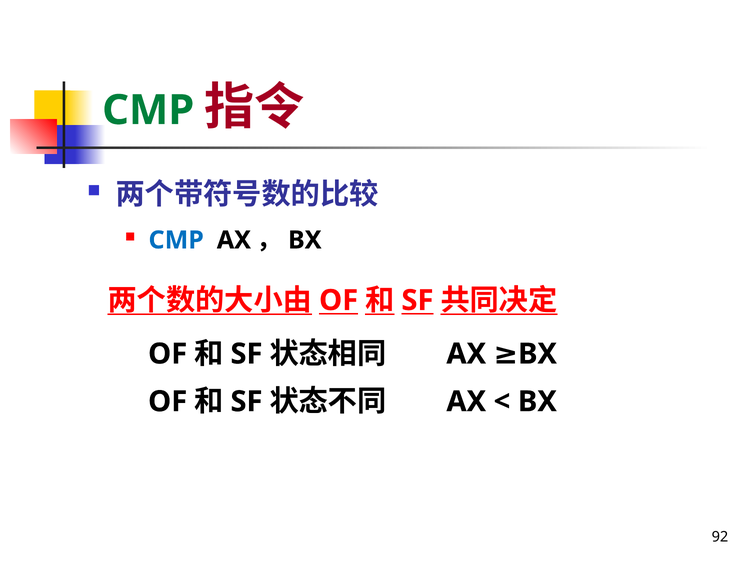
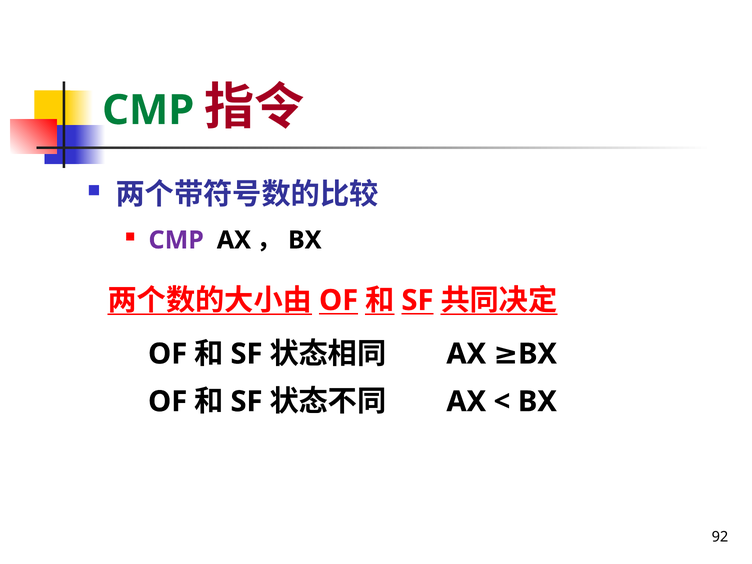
CMP at (176, 240) colour: blue -> purple
